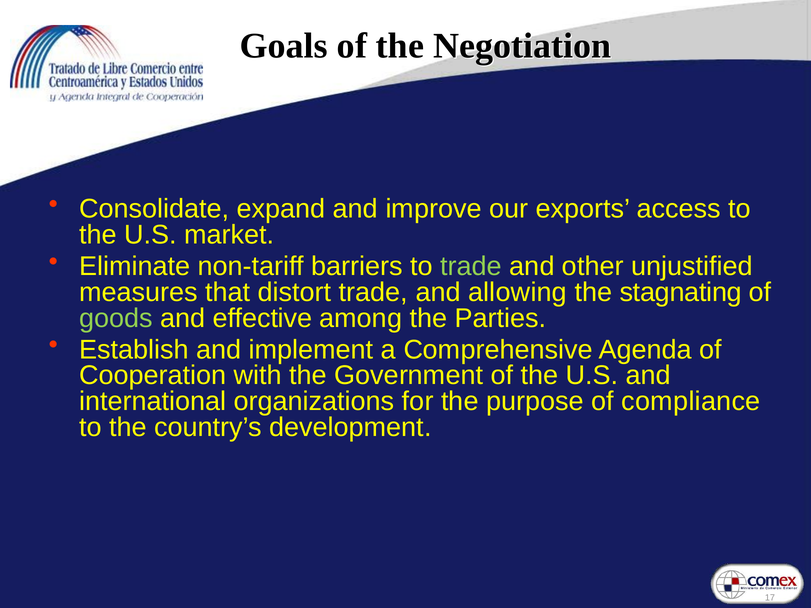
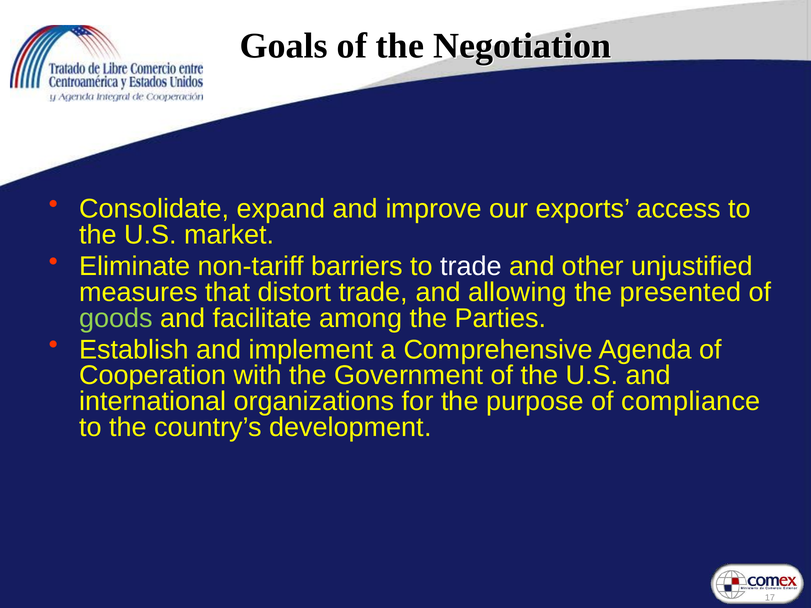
trade at (471, 266) colour: light green -> white
stagnating: stagnating -> presented
effective: effective -> facilitate
